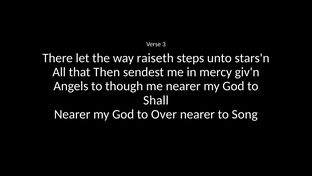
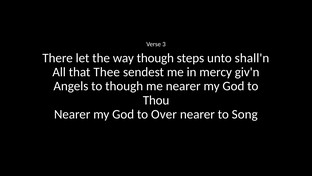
way raiseth: raiseth -> though
stars'n: stars'n -> shall'n
Then: Then -> Thee
Shall: Shall -> Thou
